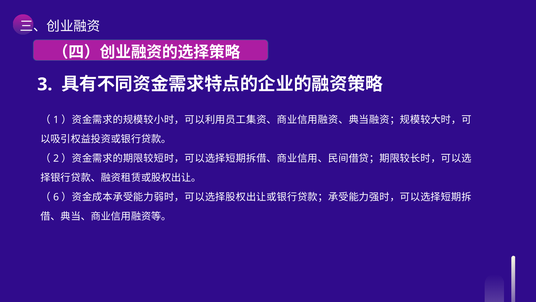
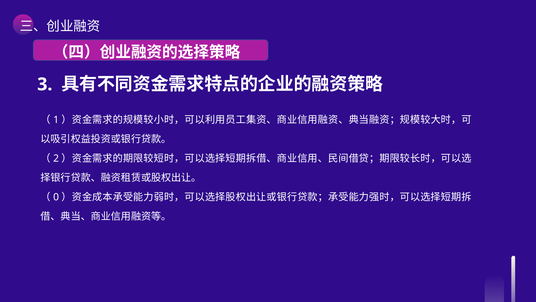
6: 6 -> 0
